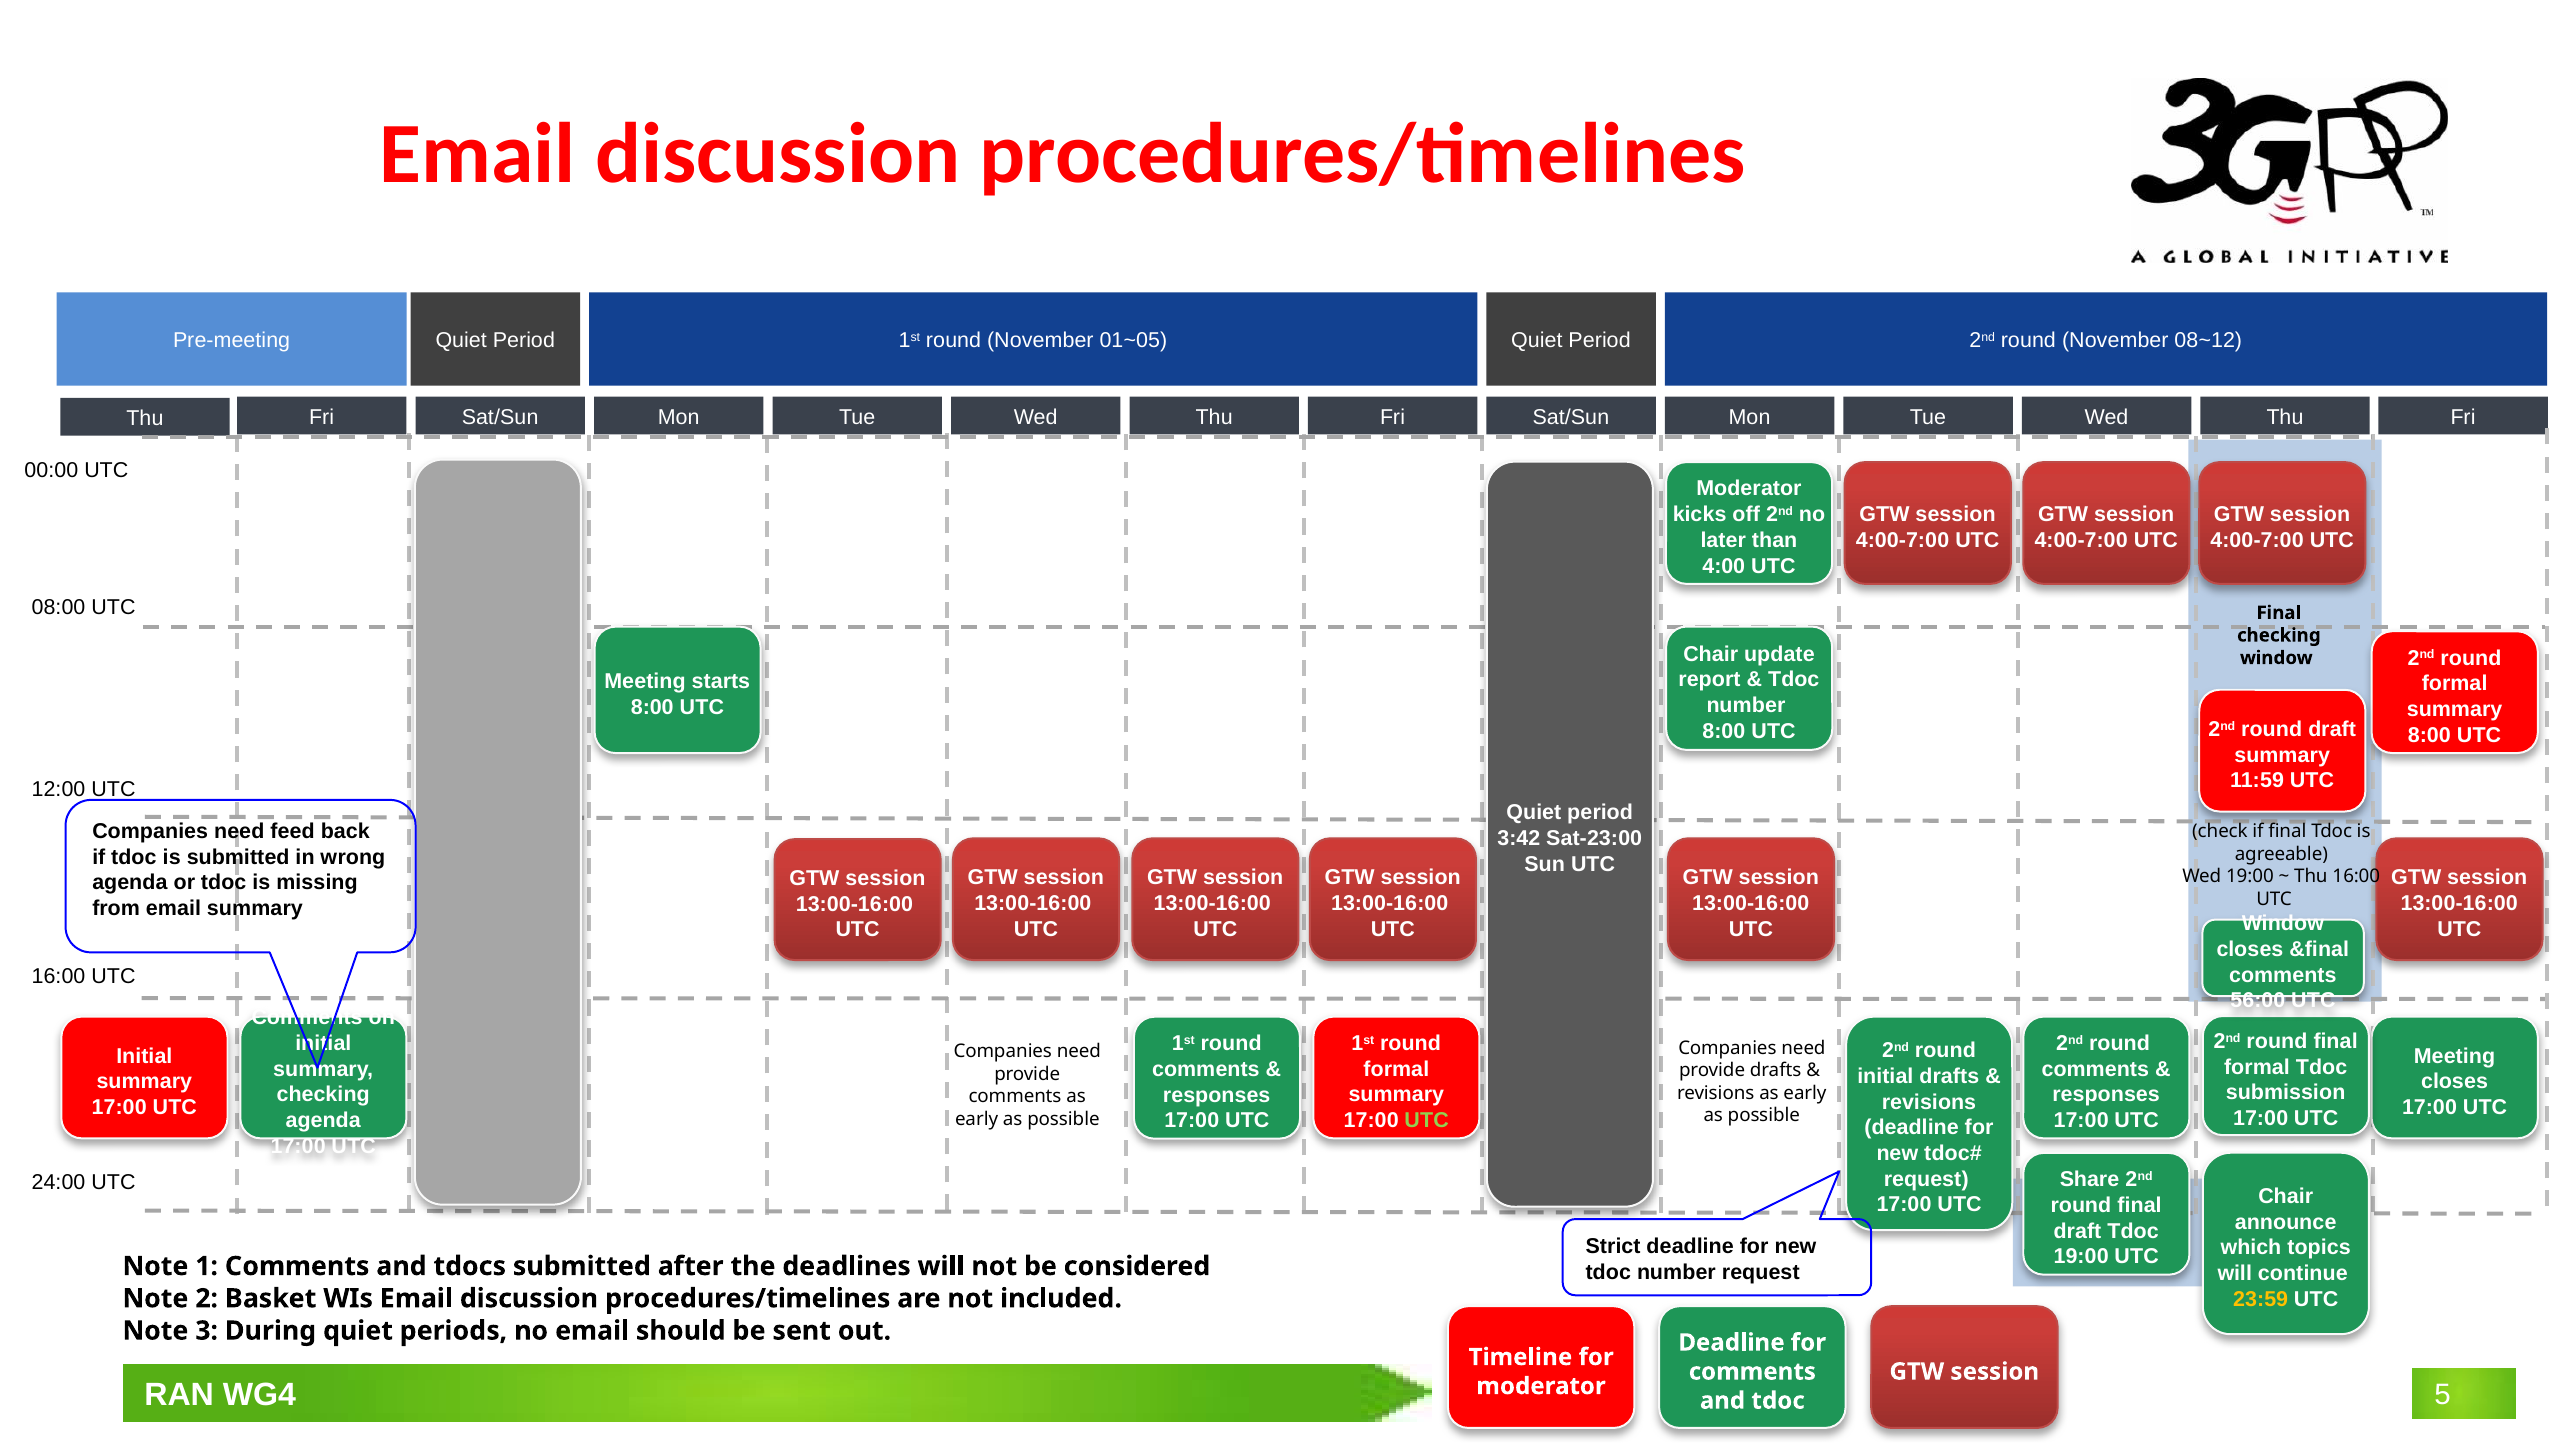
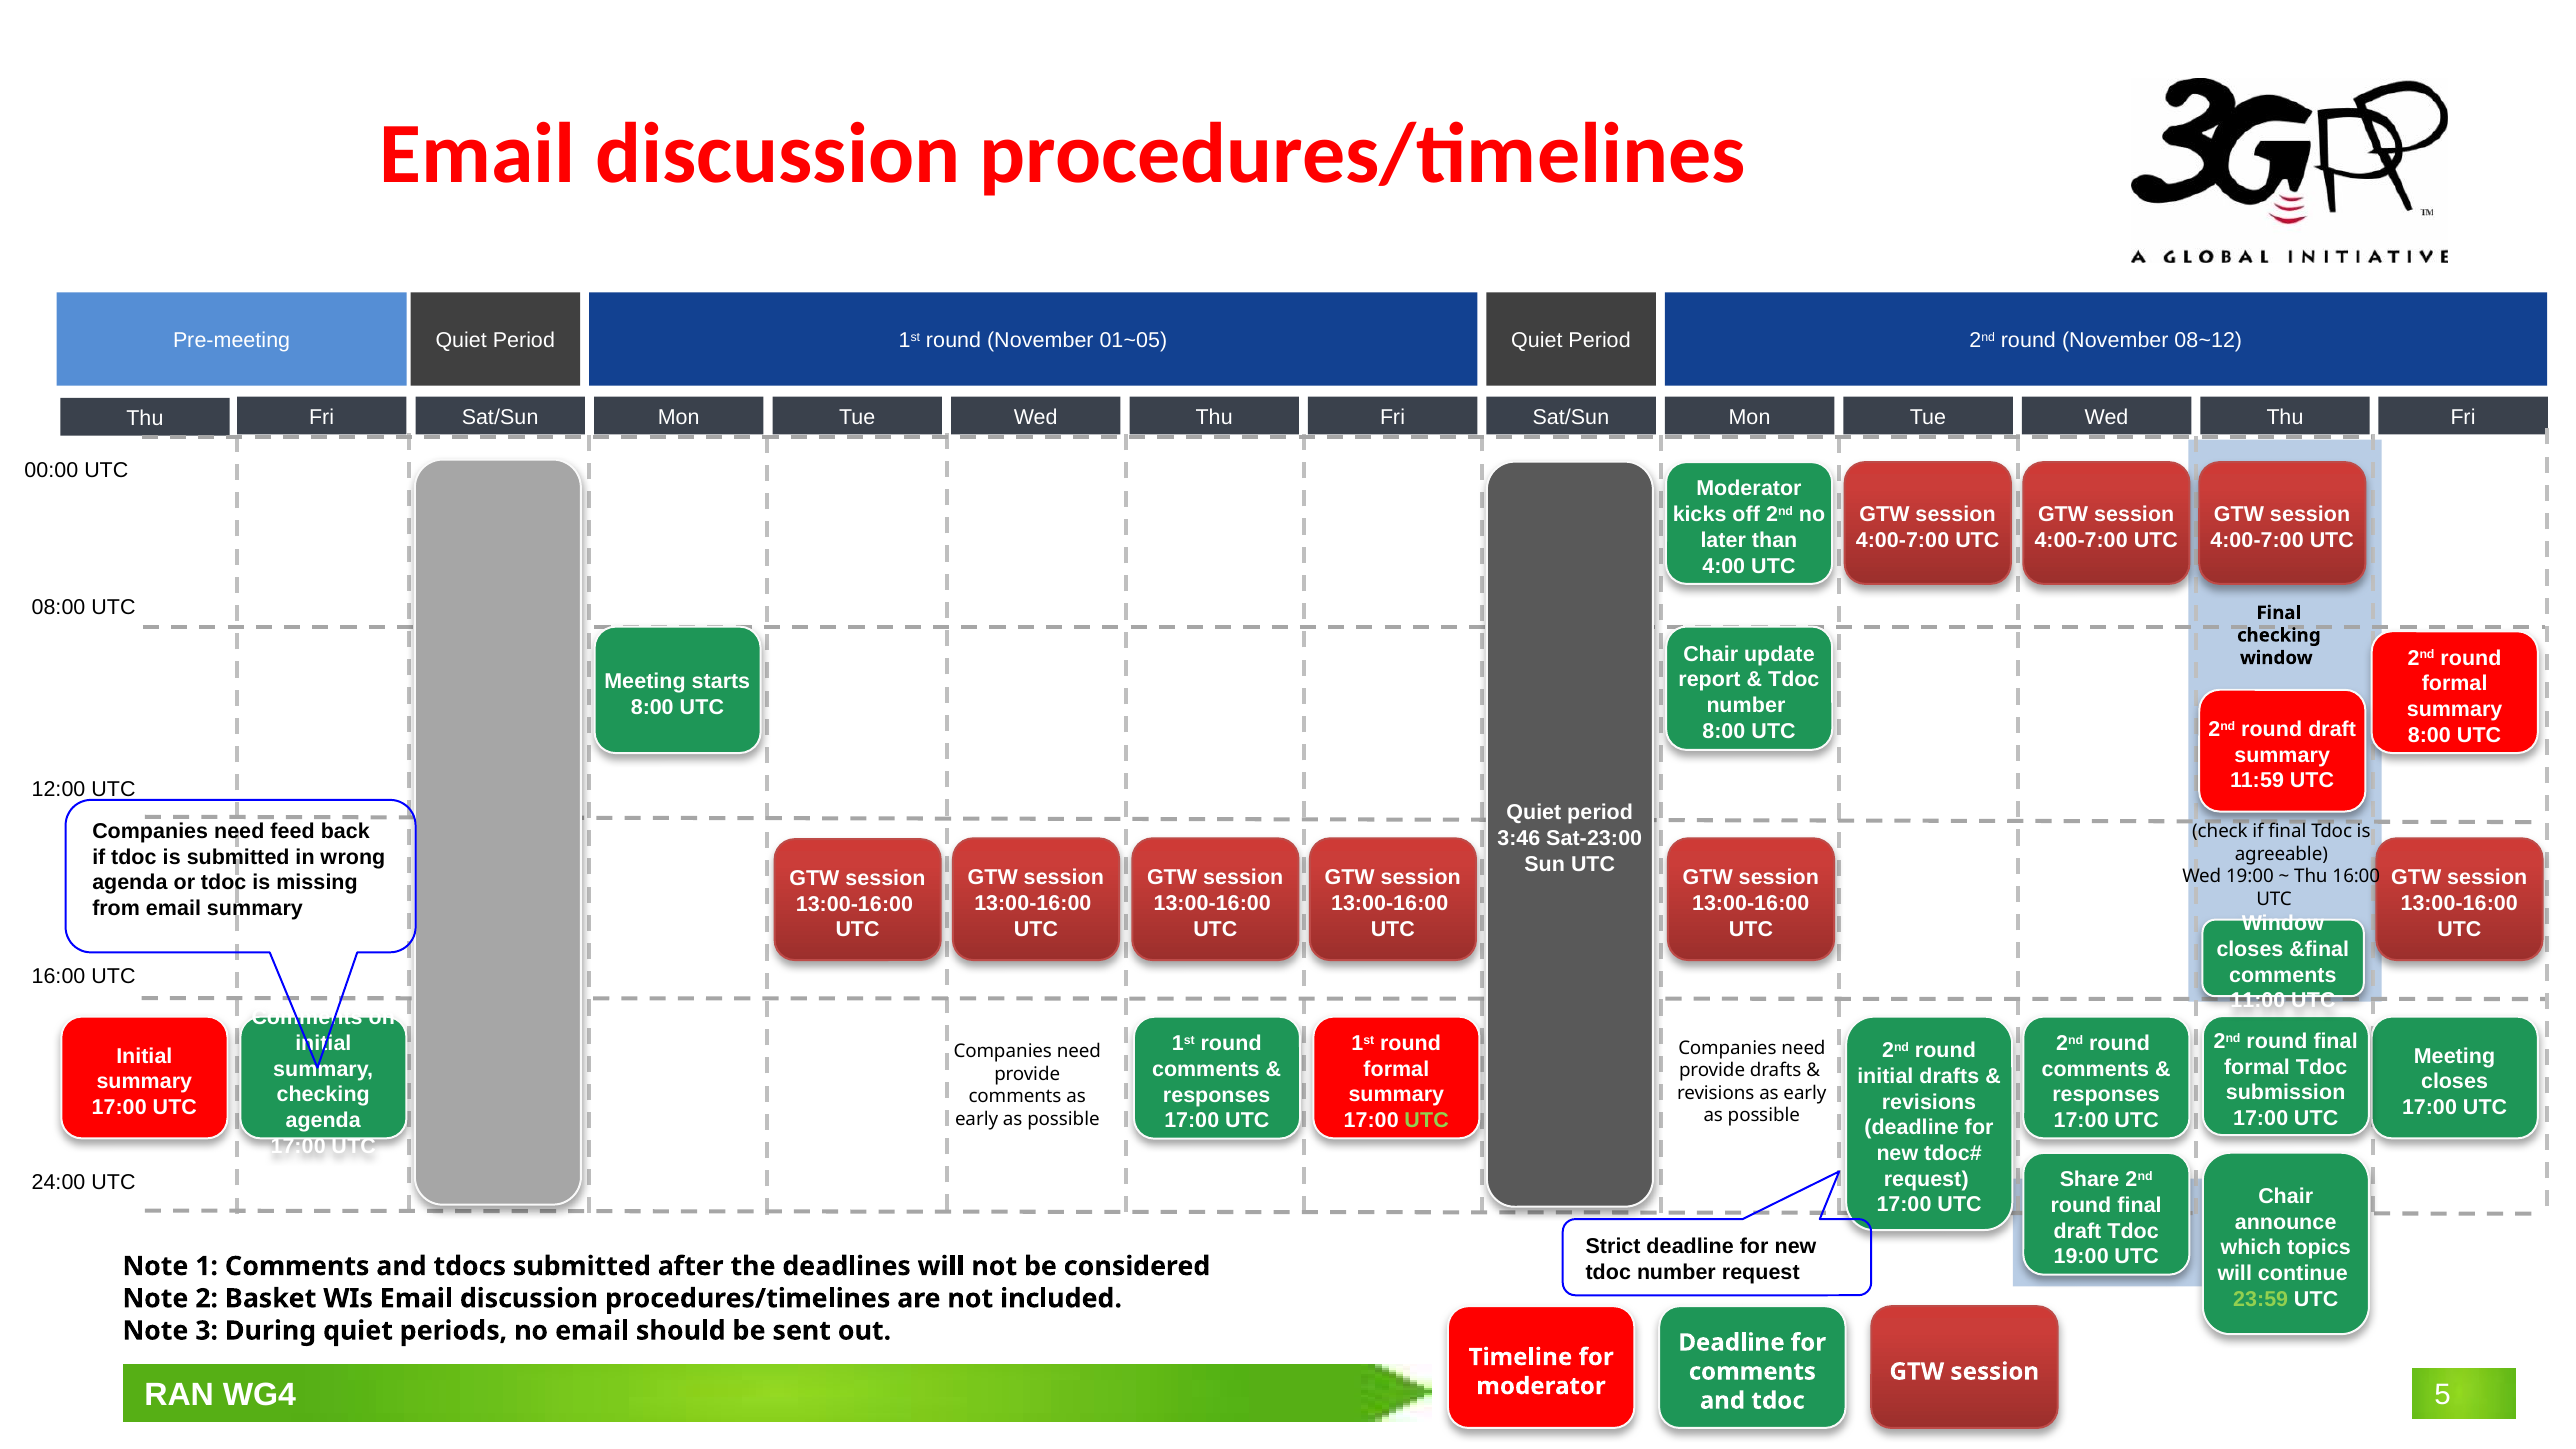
3:42: 3:42 -> 3:46
56:00: 56:00 -> 11:00
23:59 colour: yellow -> light green
